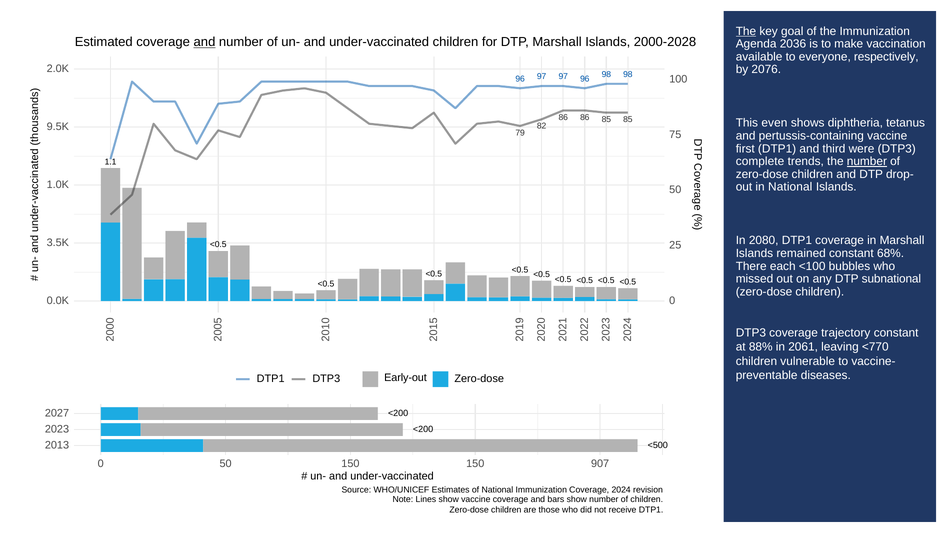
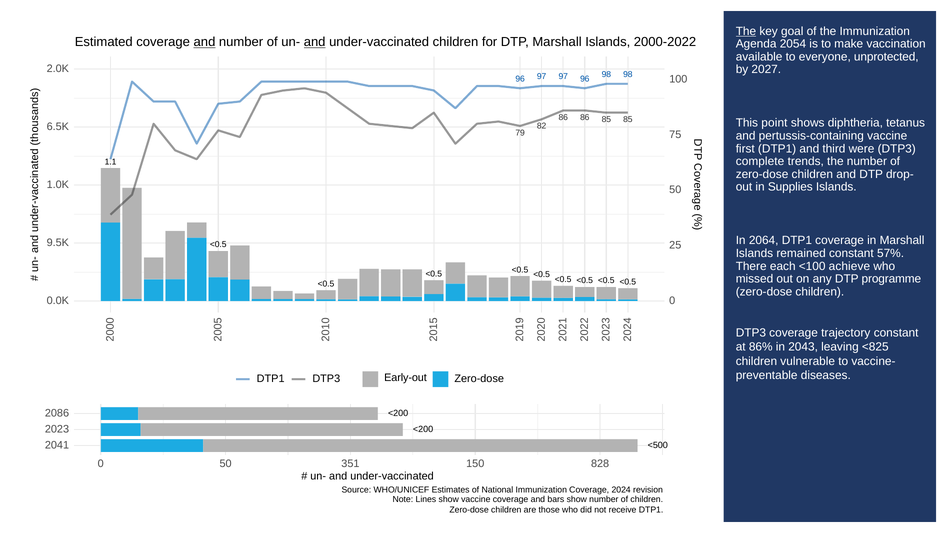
and at (315, 42) underline: none -> present
2000-2028: 2000-2028 -> 2000-2022
2036: 2036 -> 2054
respectively: respectively -> unprotected
2076: 2076 -> 2027
even: even -> point
9.5K: 9.5K -> 6.5K
number at (867, 161) underline: present -> none
in National: National -> Supplies
2080: 2080 -> 2064
3.5K: 3.5K -> 9.5K
68%: 68% -> 57%
bubbles: bubbles -> achieve
subnational: subnational -> programme
88%: 88% -> 86%
2061: 2061 -> 2043
<770: <770 -> <825
2027: 2027 -> 2086
2013: 2013 -> 2041
50 150: 150 -> 351
907: 907 -> 828
